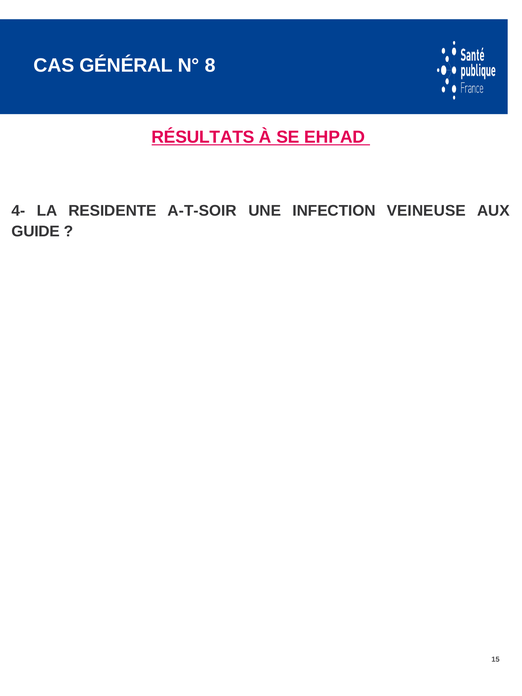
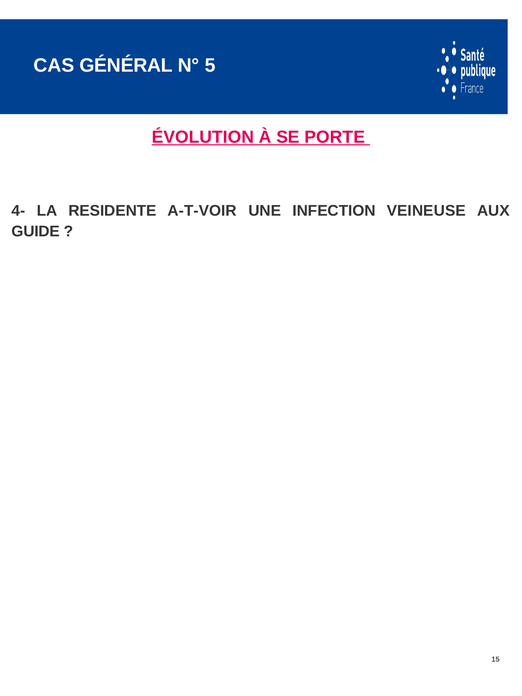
8: 8 -> 5
RÉSULTATS: RÉSULTATS -> ÉVOLUTION
EHPAD: EHPAD -> PORTE
A-T-SOIR: A-T-SOIR -> A-T-VOIR
